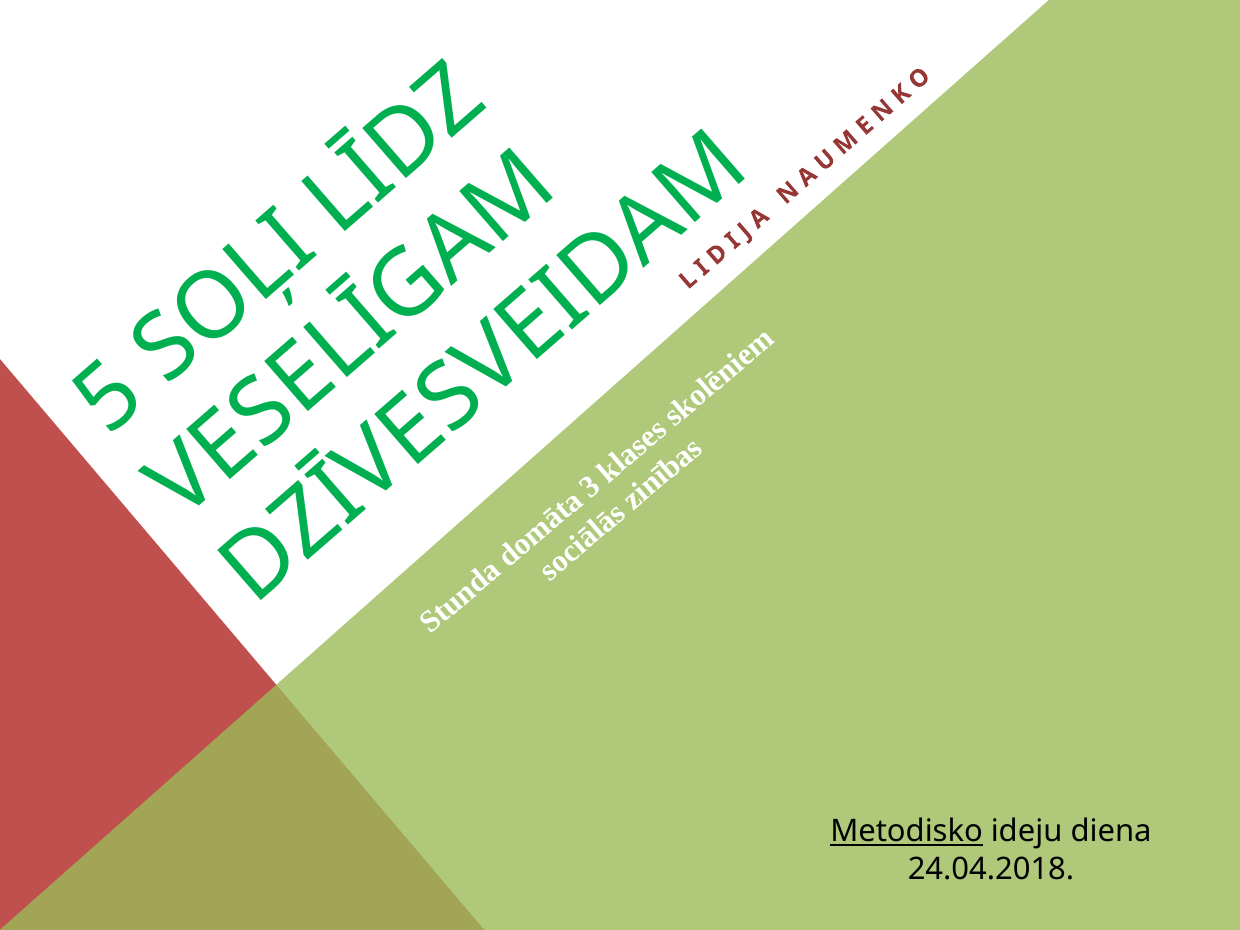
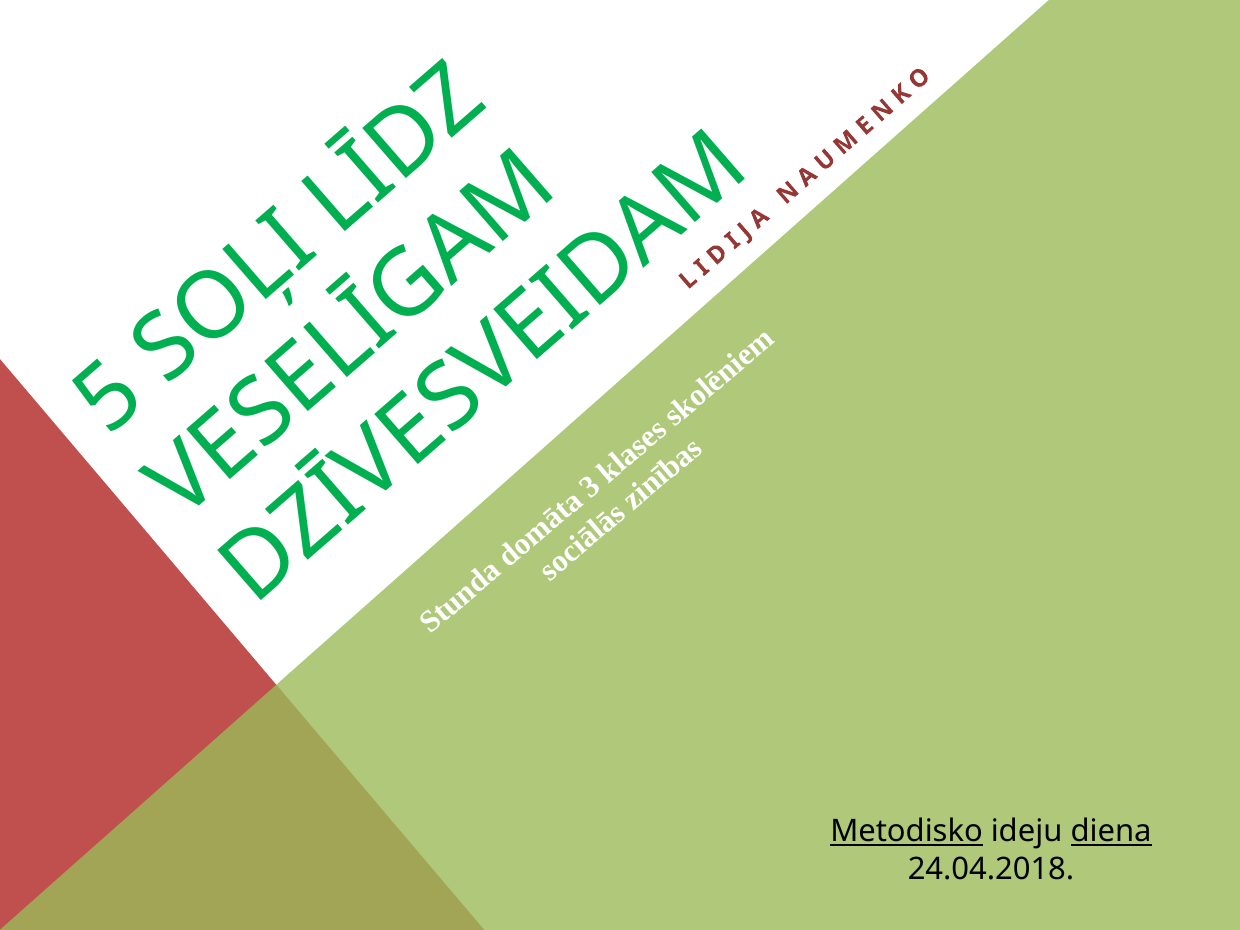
diena underline: none -> present
